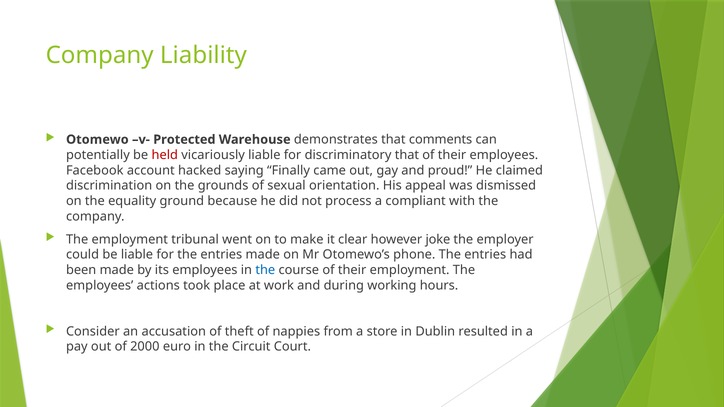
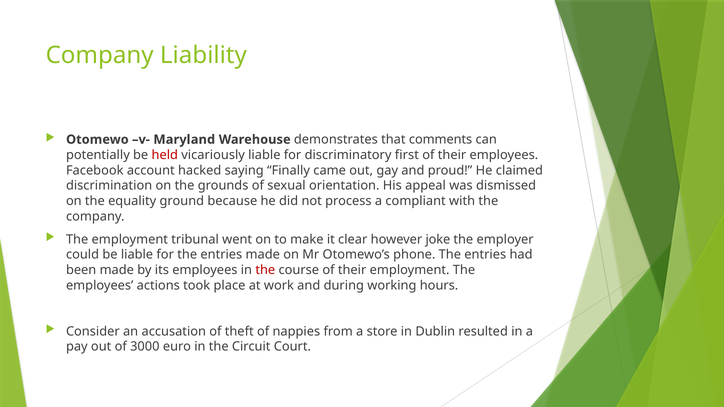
Protected: Protected -> Maryland
discriminatory that: that -> first
the at (265, 270) colour: blue -> red
2000: 2000 -> 3000
